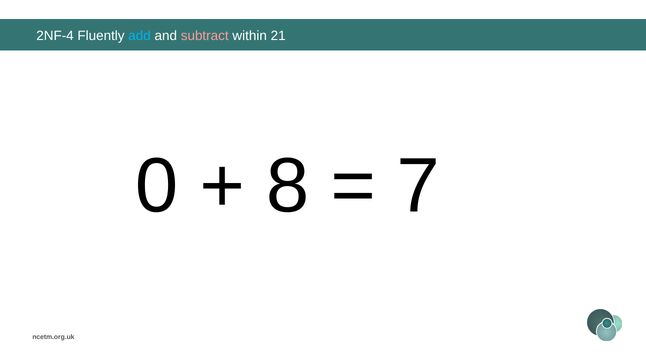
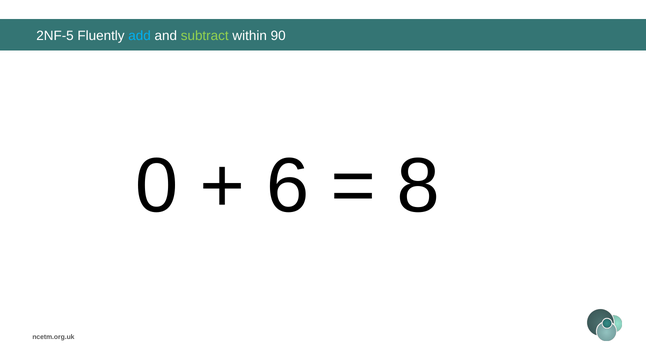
2NF-4: 2NF-4 -> 2NF-5
subtract colour: pink -> light green
21: 21 -> 90
8: 8 -> 6
7: 7 -> 8
